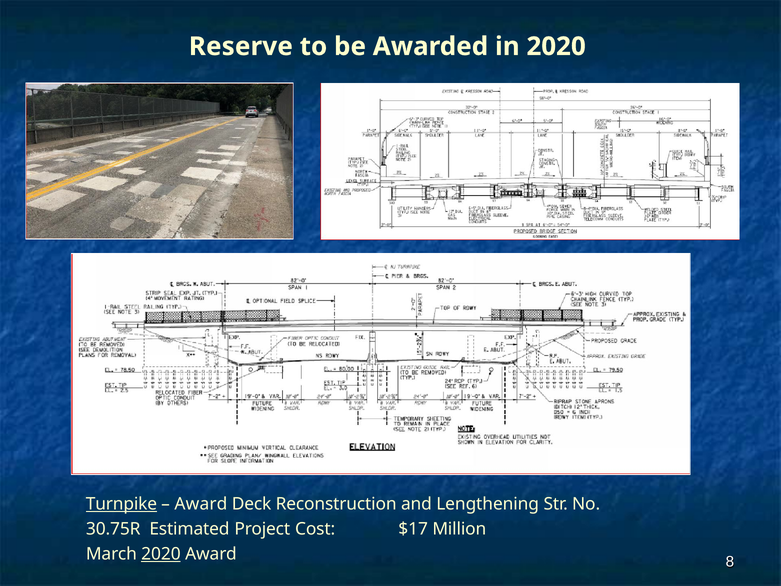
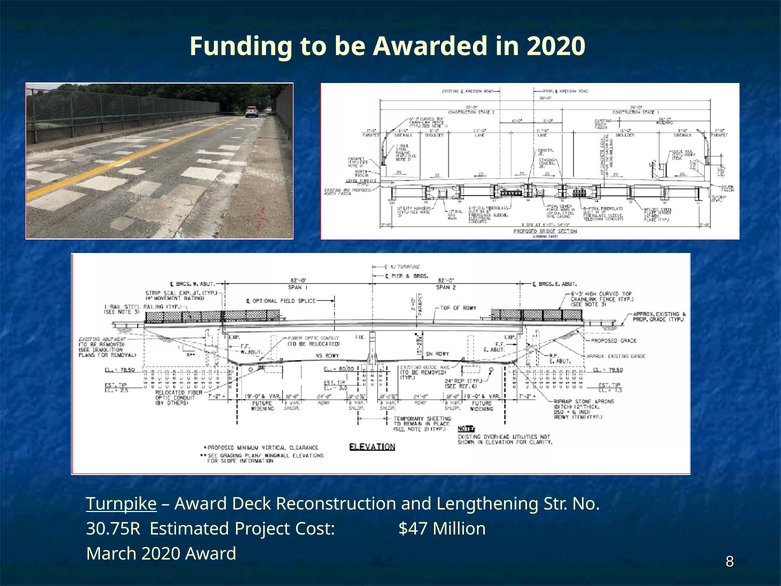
Reserve: Reserve -> Funding
$17: $17 -> $47
2020 at (161, 554) underline: present -> none
